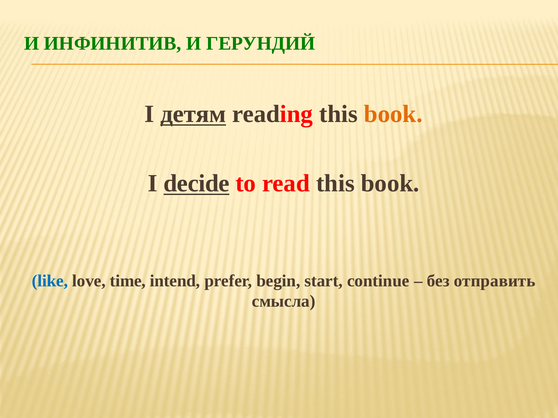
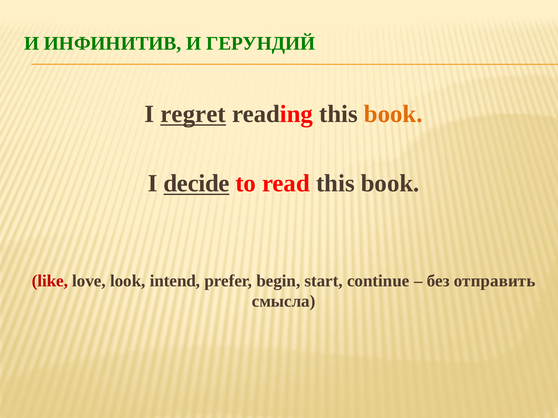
детям: детям -> regret
like colour: blue -> red
time: time -> look
